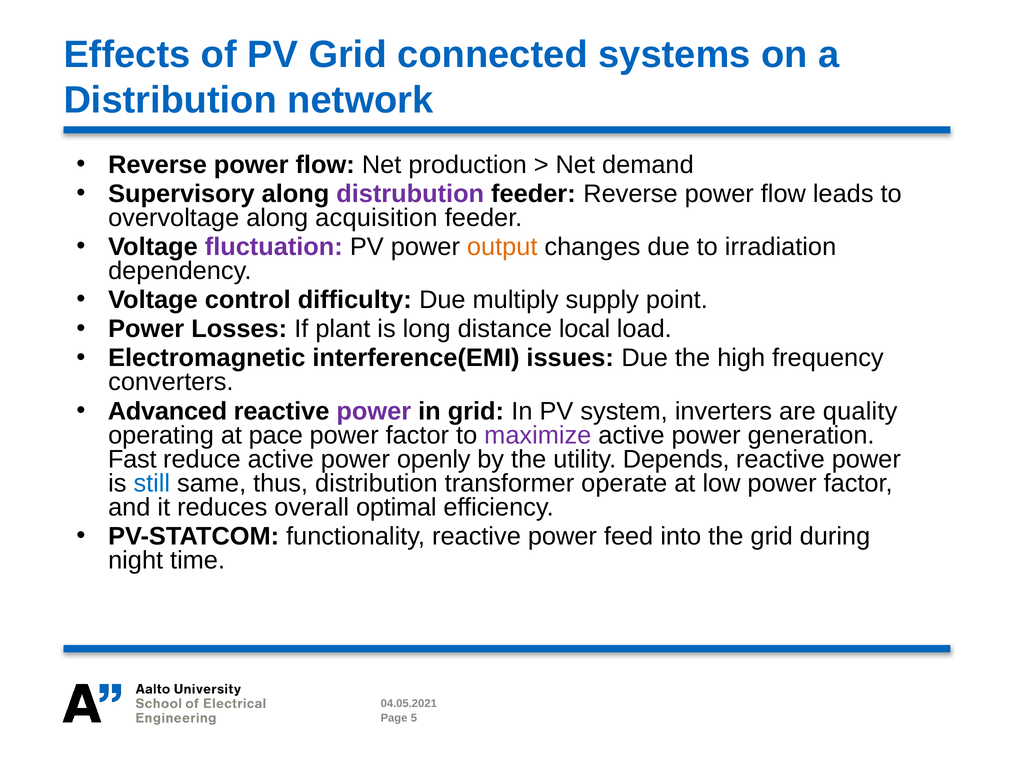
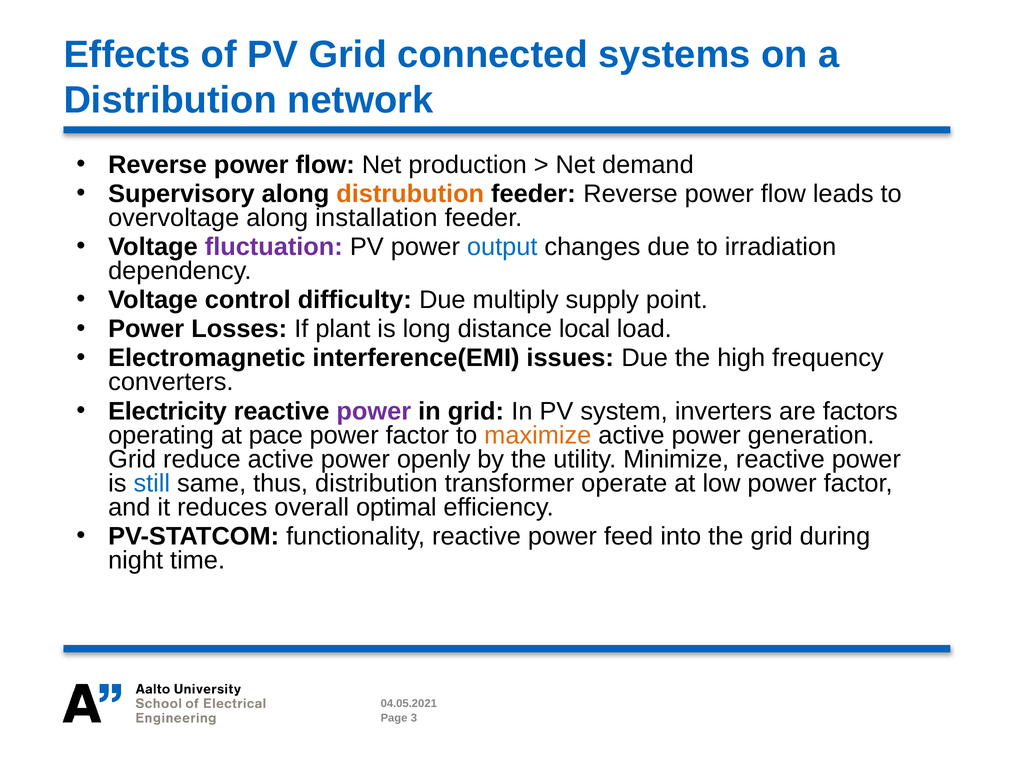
distrubution colour: purple -> orange
acquisition: acquisition -> installation
output colour: orange -> blue
Advanced: Advanced -> Electricity
quality: quality -> factors
maximize colour: purple -> orange
Fast at (132, 459): Fast -> Grid
Depends: Depends -> Minimize
5: 5 -> 3
